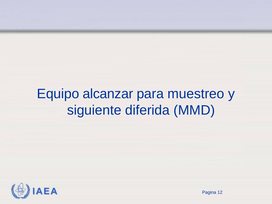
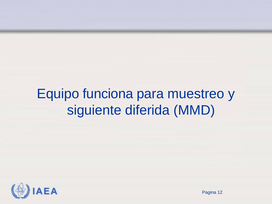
alcanzar: alcanzar -> funciona
